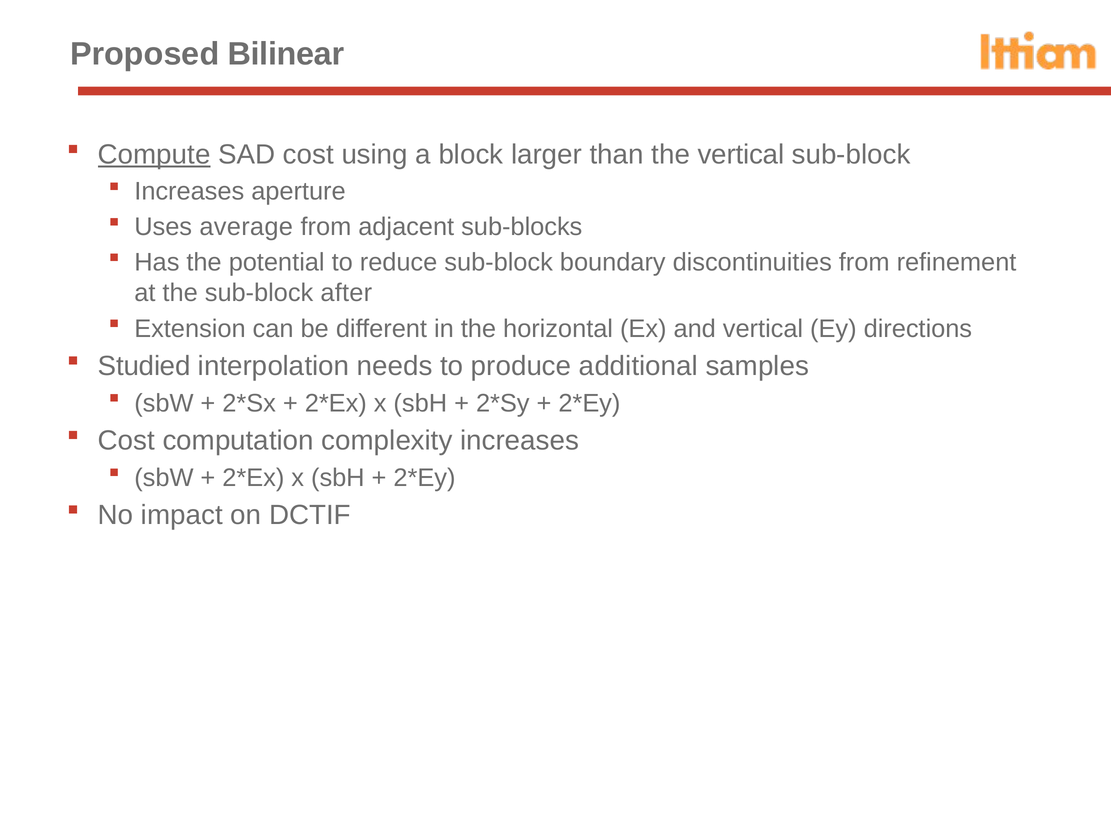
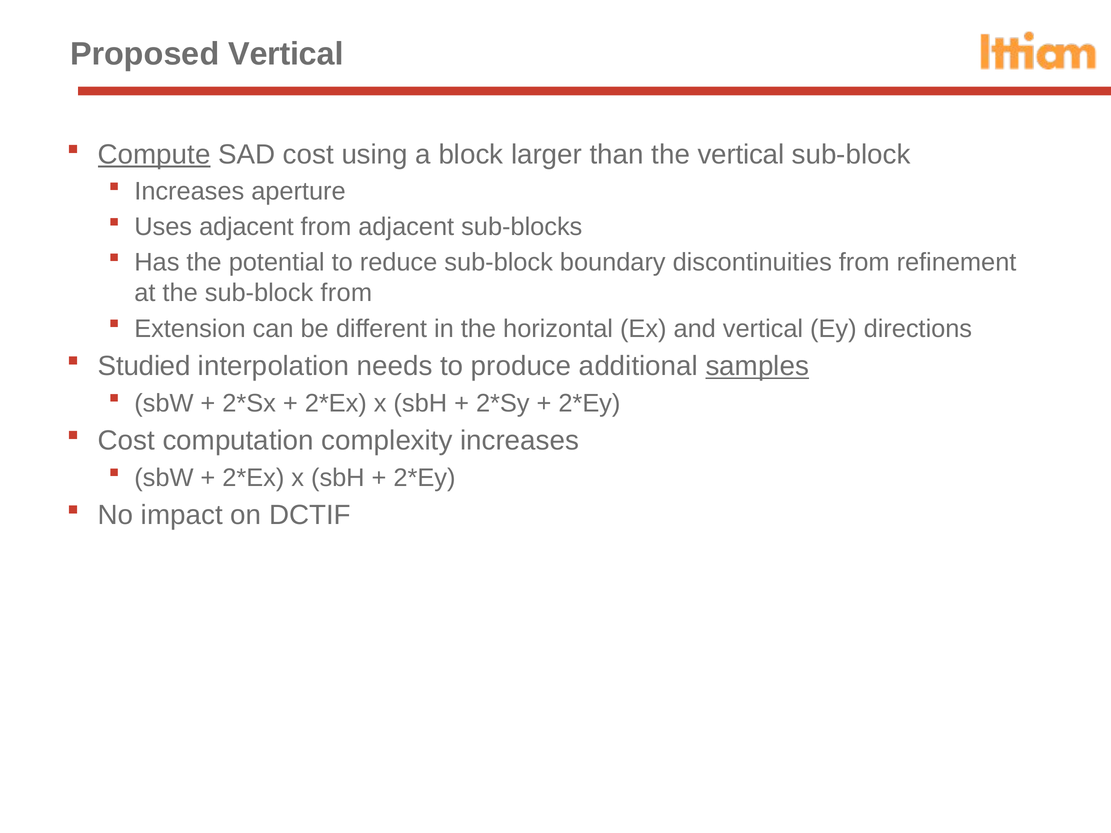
Proposed Bilinear: Bilinear -> Vertical
Uses average: average -> adjacent
sub-block after: after -> from
samples underline: none -> present
